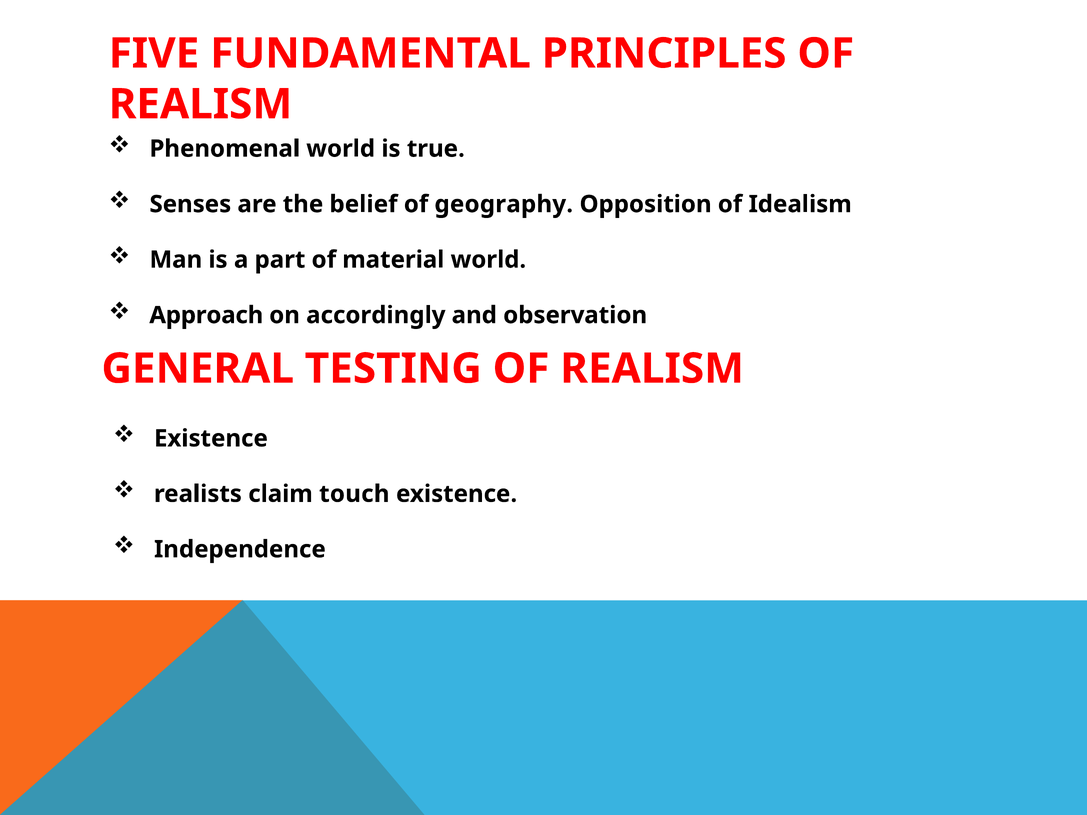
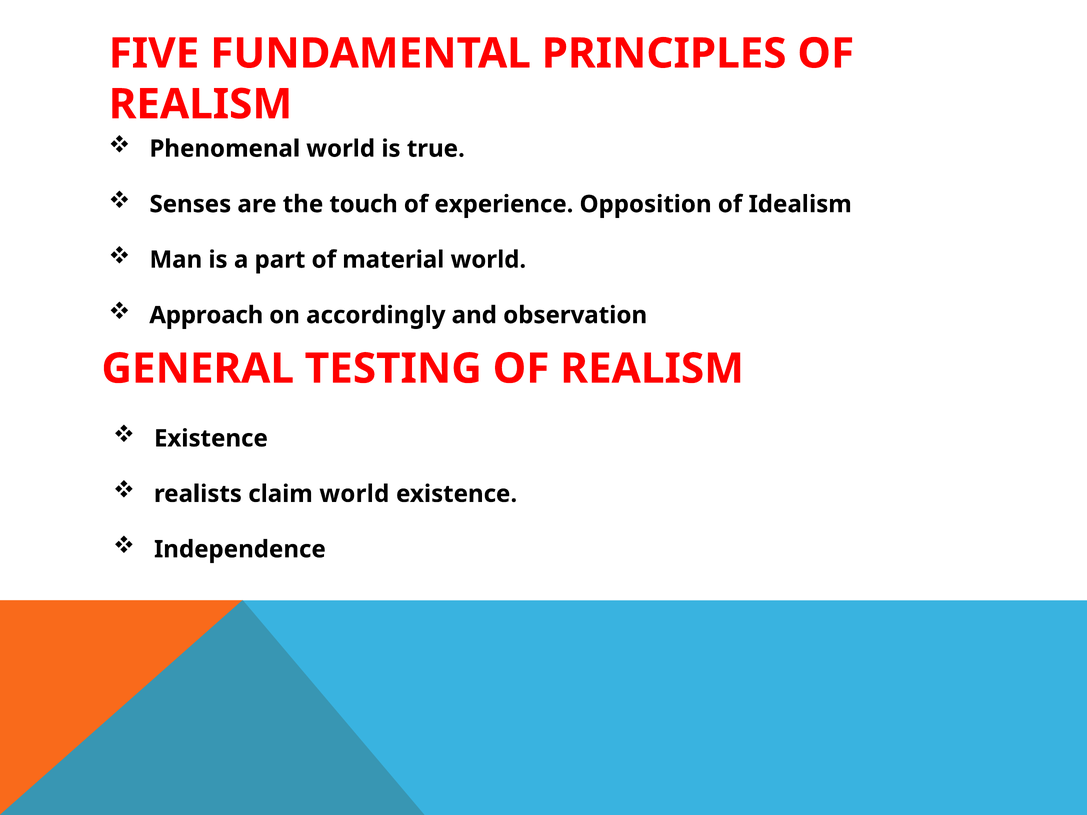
belief: belief -> touch
geography: geography -> experience
claim touch: touch -> world
